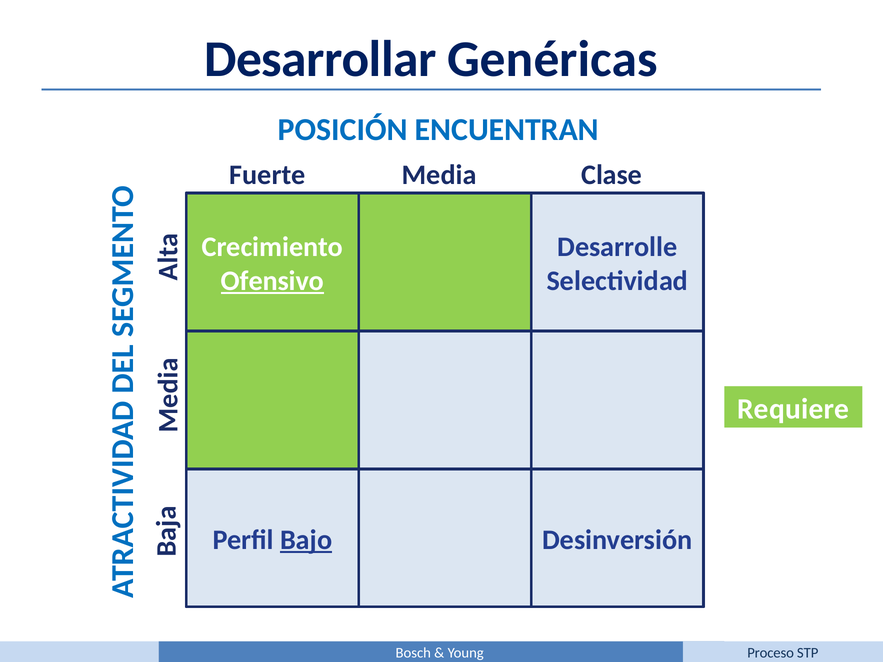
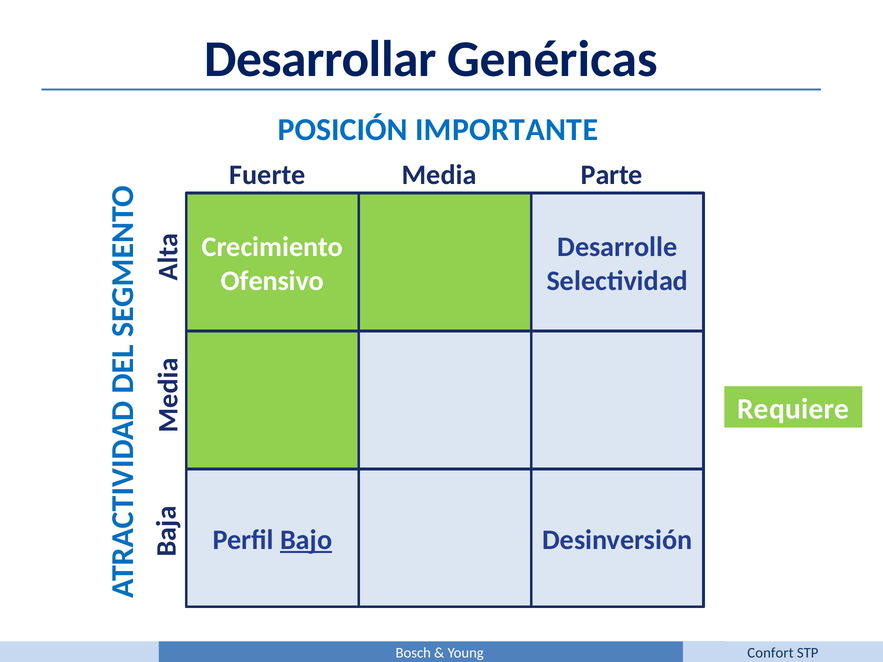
ENCUENTRAN: ENCUENTRAN -> IMPORTANTE
Clase: Clase -> Parte
Ofensivo underline: present -> none
Proceso: Proceso -> Confort
